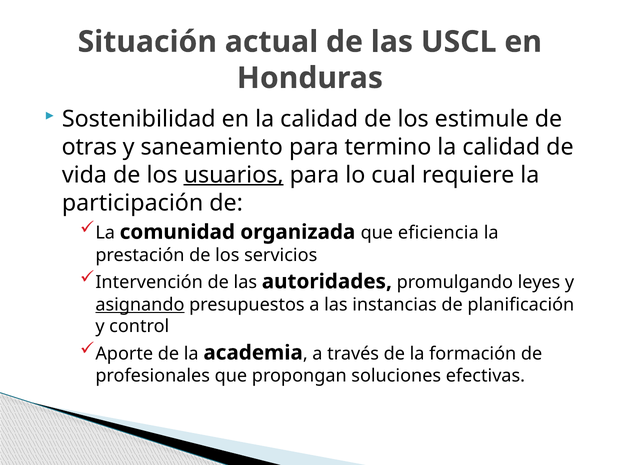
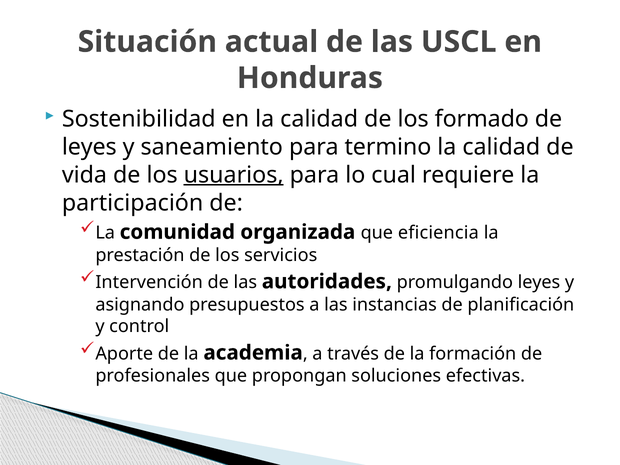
estimule: estimule -> formado
otras at (89, 147): otras -> leyes
asignando underline: present -> none
